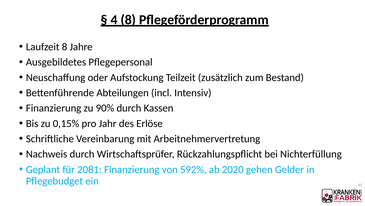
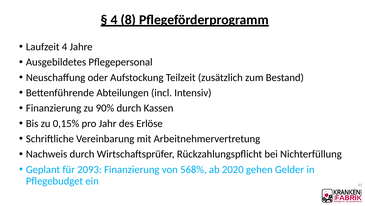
Laufzeit 8: 8 -> 4
2081: 2081 -> 2093
592%: 592% -> 568%
